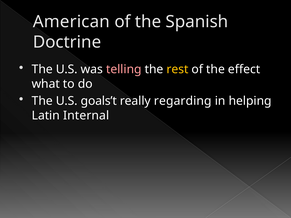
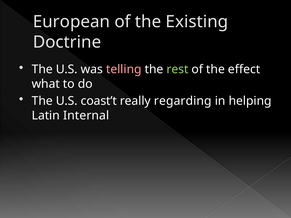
American: American -> European
Spanish: Spanish -> Existing
rest colour: yellow -> light green
goals’t: goals’t -> coast’t
